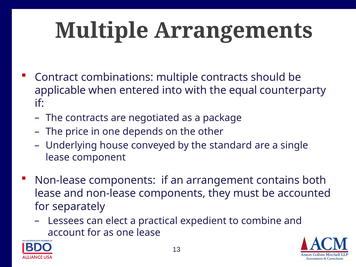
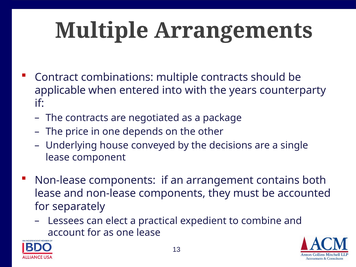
equal: equal -> years
standard: standard -> decisions
